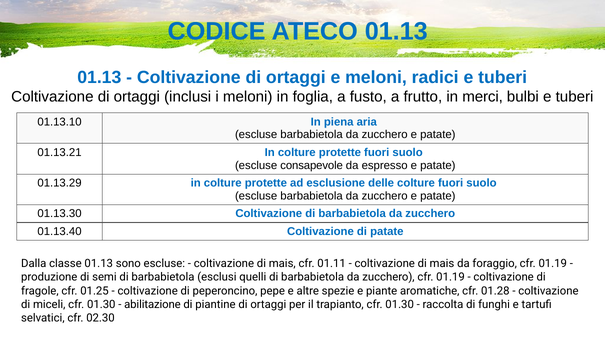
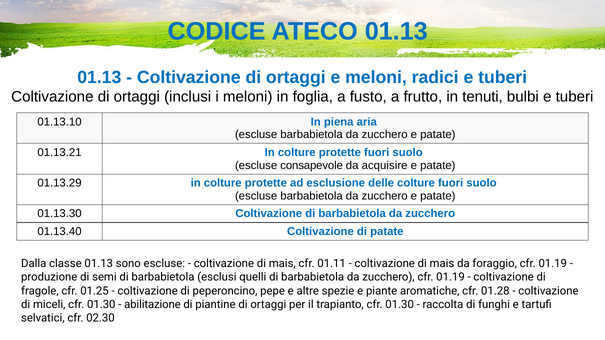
merci: merci -> tenuti
espresso: espresso -> acquisire
